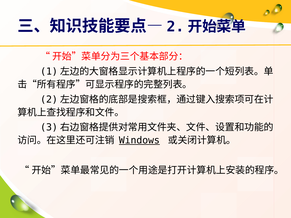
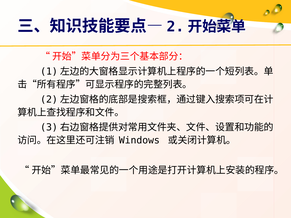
Windows underline: present -> none
